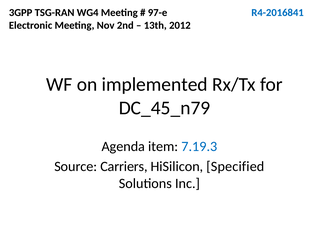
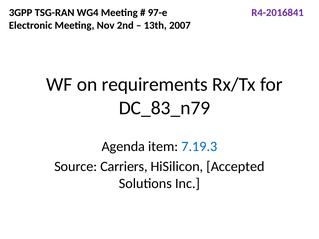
R4-2016841 colour: blue -> purple
2012: 2012 -> 2007
implemented: implemented -> requirements
DC_45_n79: DC_45_n79 -> DC_83_n79
Specified: Specified -> Accepted
